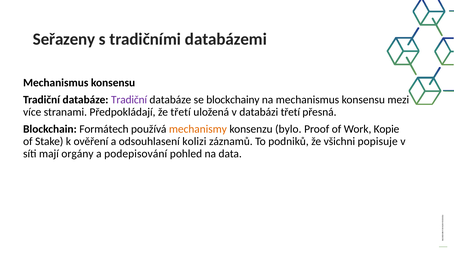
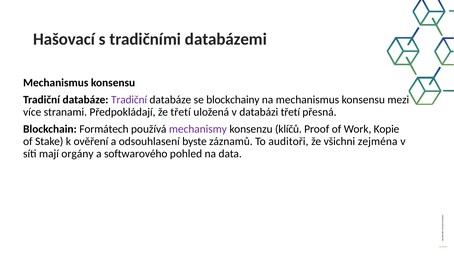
Seřazeny: Seřazeny -> Hašovací
mechanismy colour: orange -> purple
bylo: bylo -> klíčů
kolizi: kolizi -> byste
podniků: podniků -> auditoři
popisuje: popisuje -> zejména
podepisování: podepisování -> softwarového
